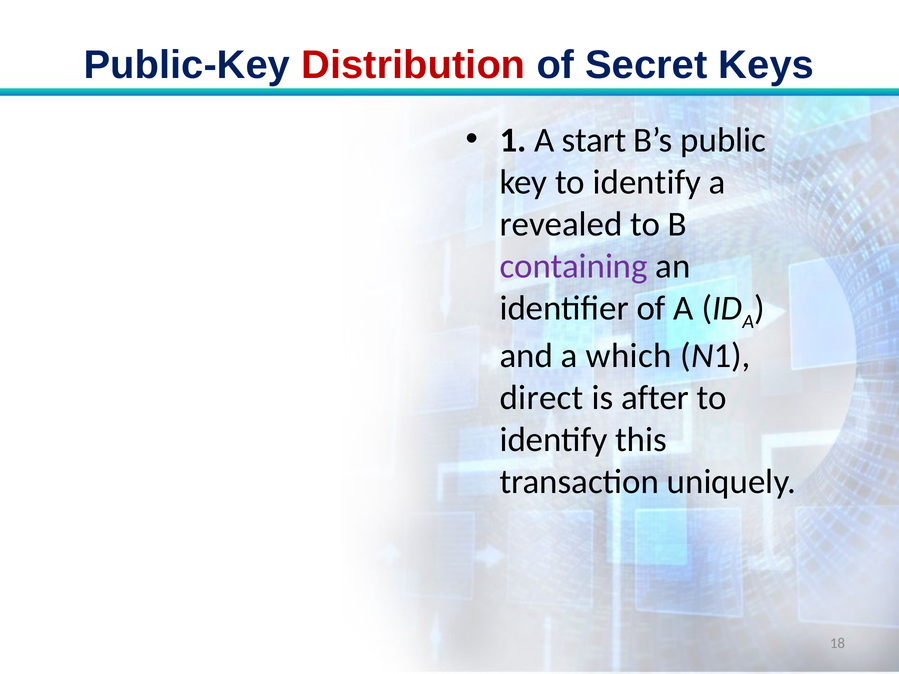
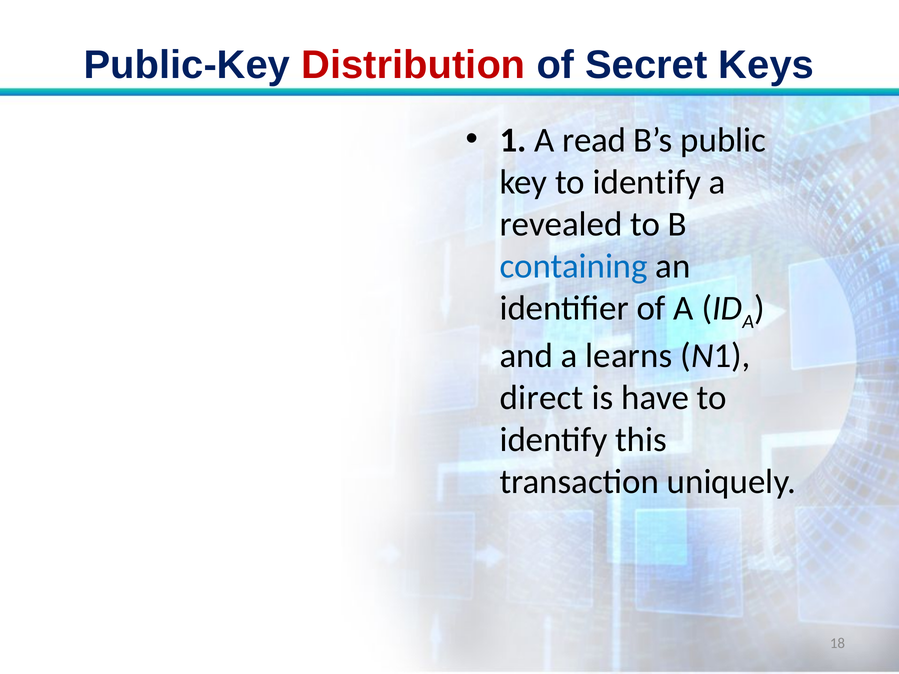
start: start -> read
containing colour: purple -> blue
which: which -> learns
after: after -> have
